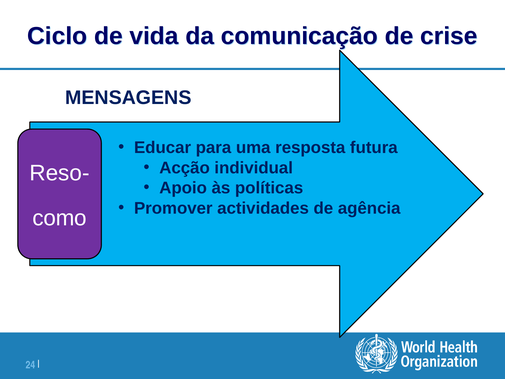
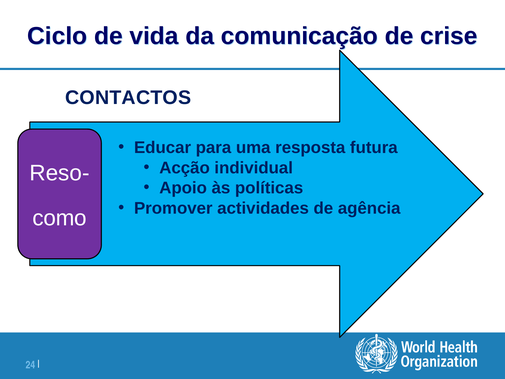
MENSAGENS: MENSAGENS -> CONTACTOS
